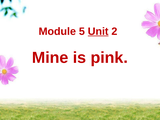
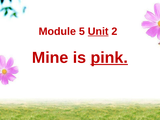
pink underline: none -> present
